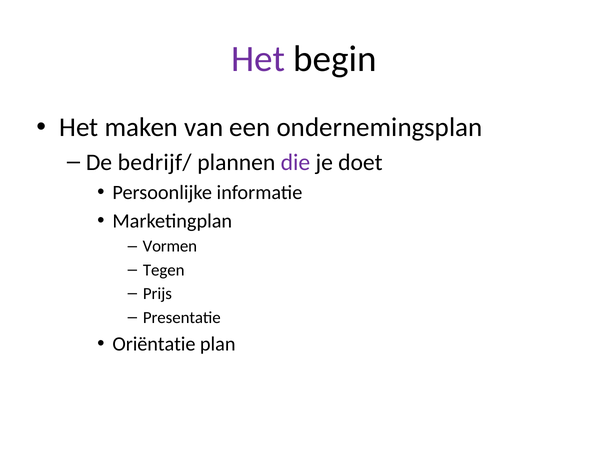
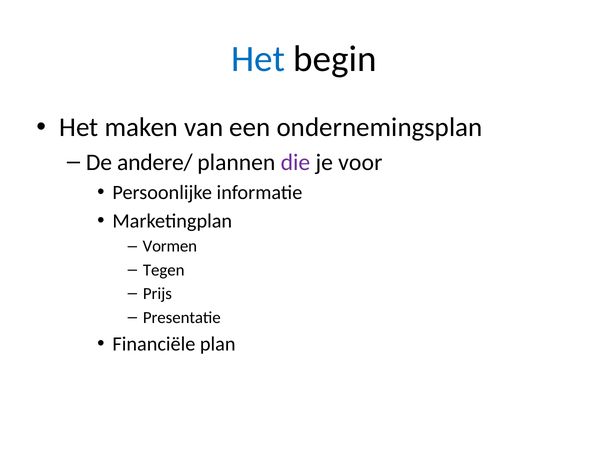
Het at (258, 59) colour: purple -> blue
bedrijf/: bedrijf/ -> andere/
doet: doet -> voor
Oriëntatie: Oriëntatie -> Financiële
